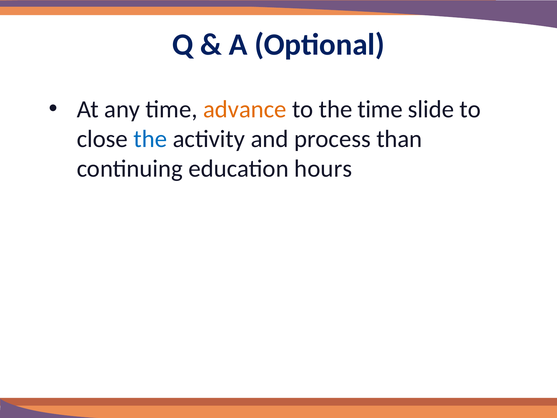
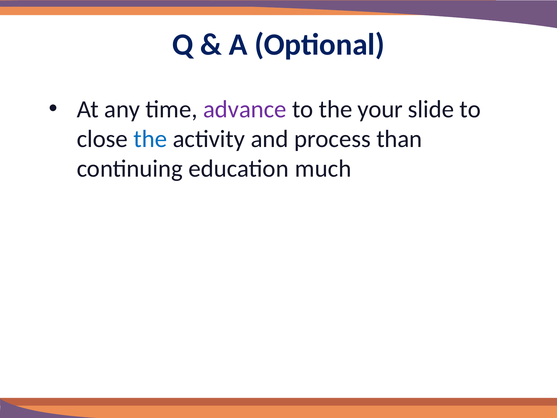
advance colour: orange -> purple
the time: time -> your
hours: hours -> much
